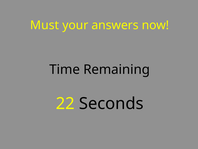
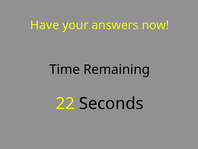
Must: Must -> Have
